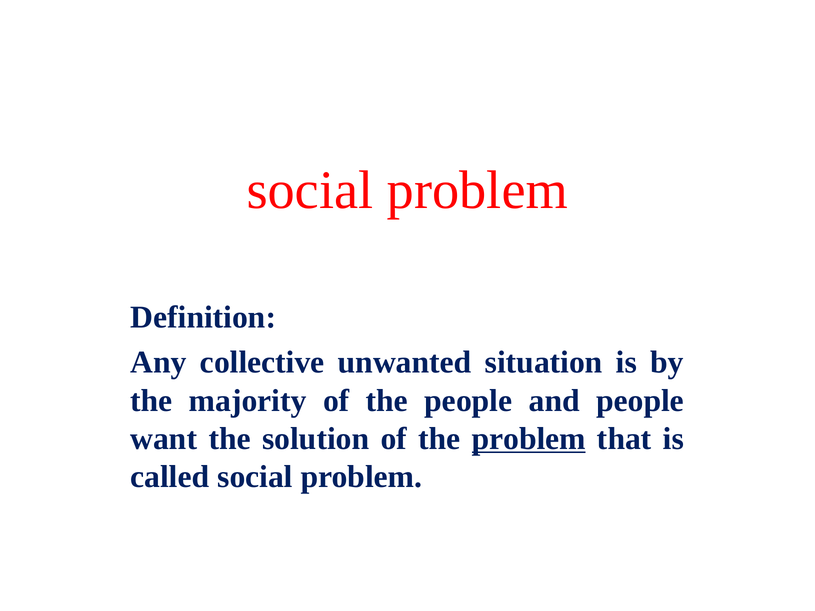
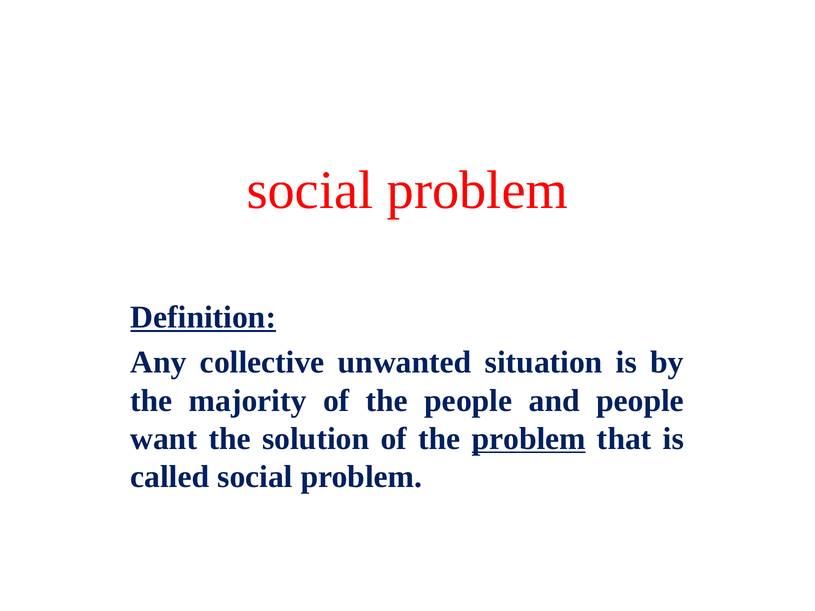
Definition underline: none -> present
